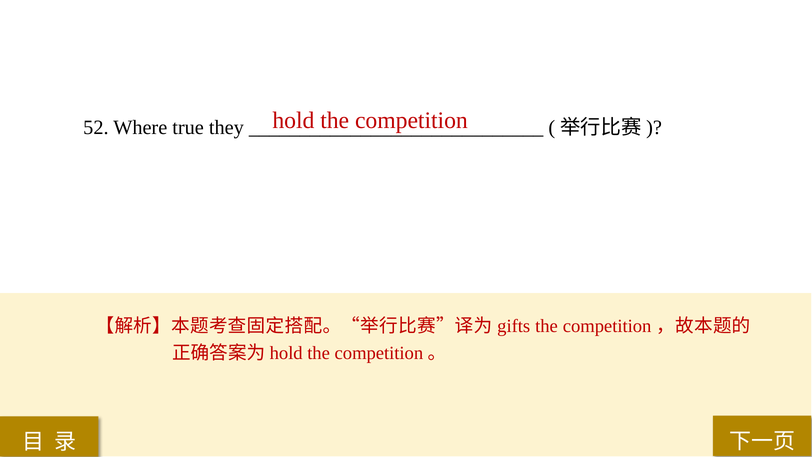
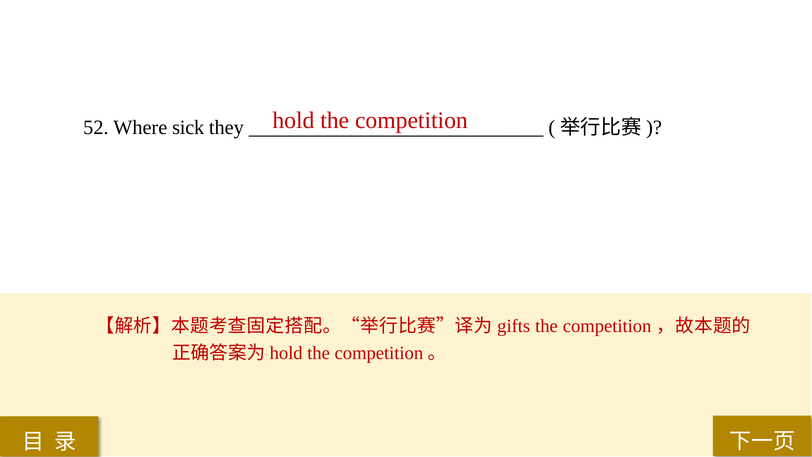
true: true -> sick
